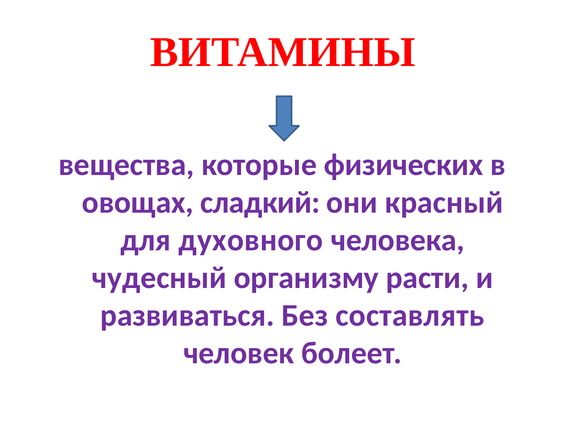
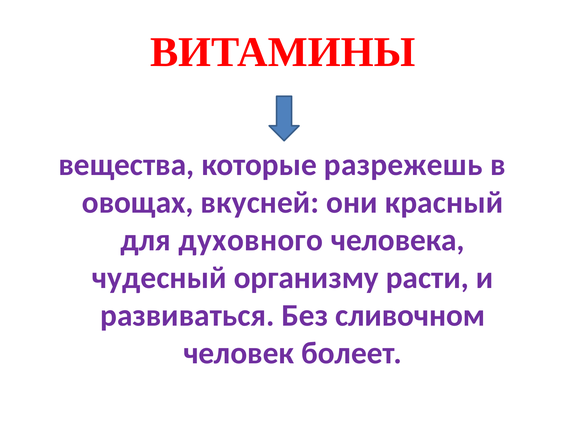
физических: физических -> разрежешь
сладкий: сладкий -> вкусней
составлять: составлять -> сливочном
